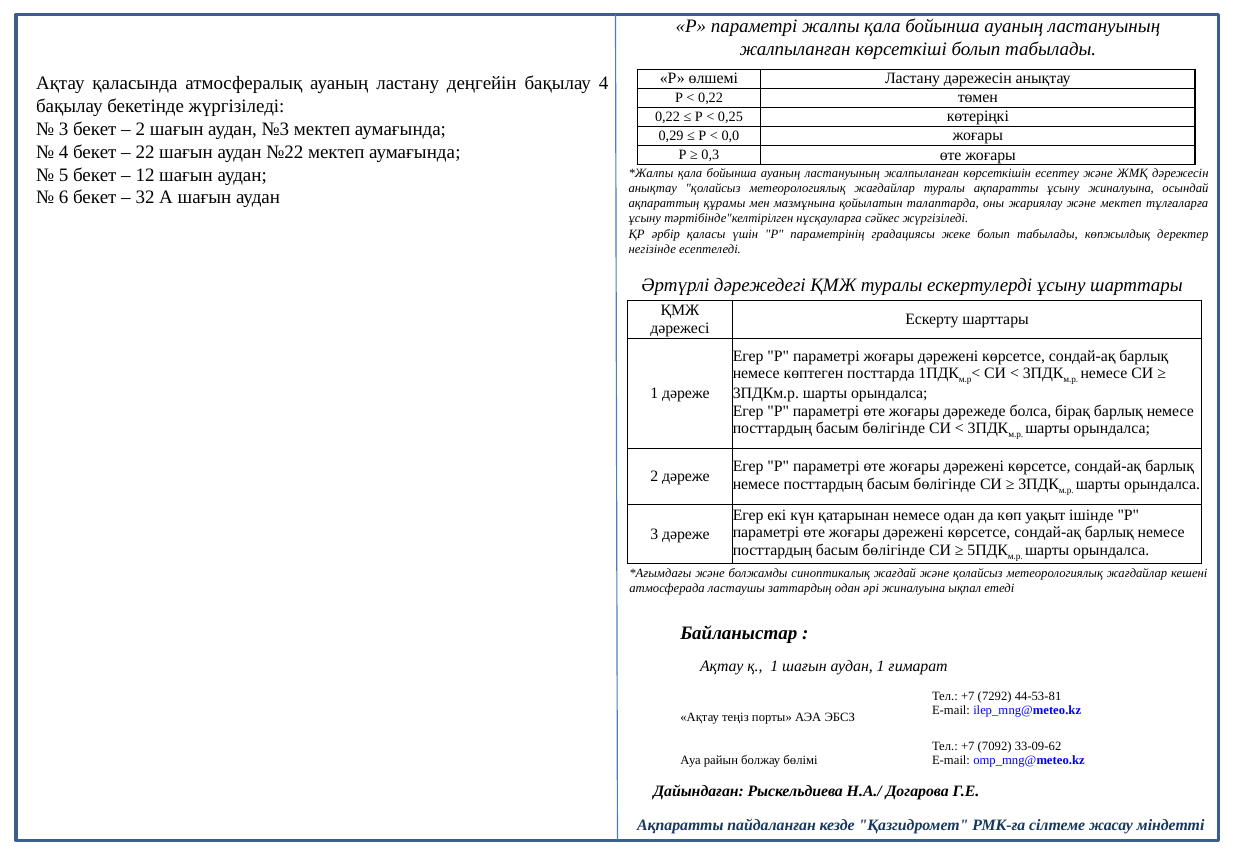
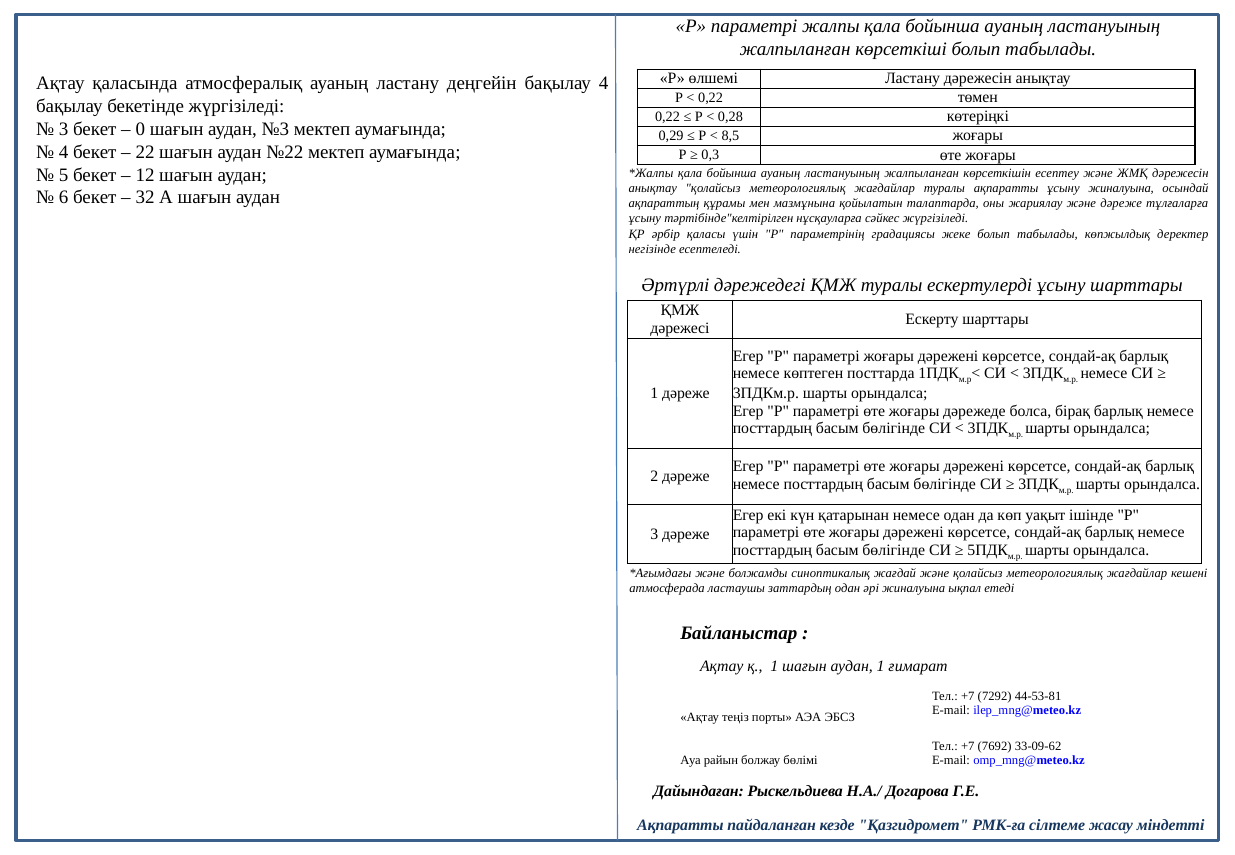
0,25: 0,25 -> 0,28
2 at (140, 129): 2 -> 0
0,0: 0,0 -> 8,5
және мектеп: мектеп -> дәреже
7092: 7092 -> 7692
